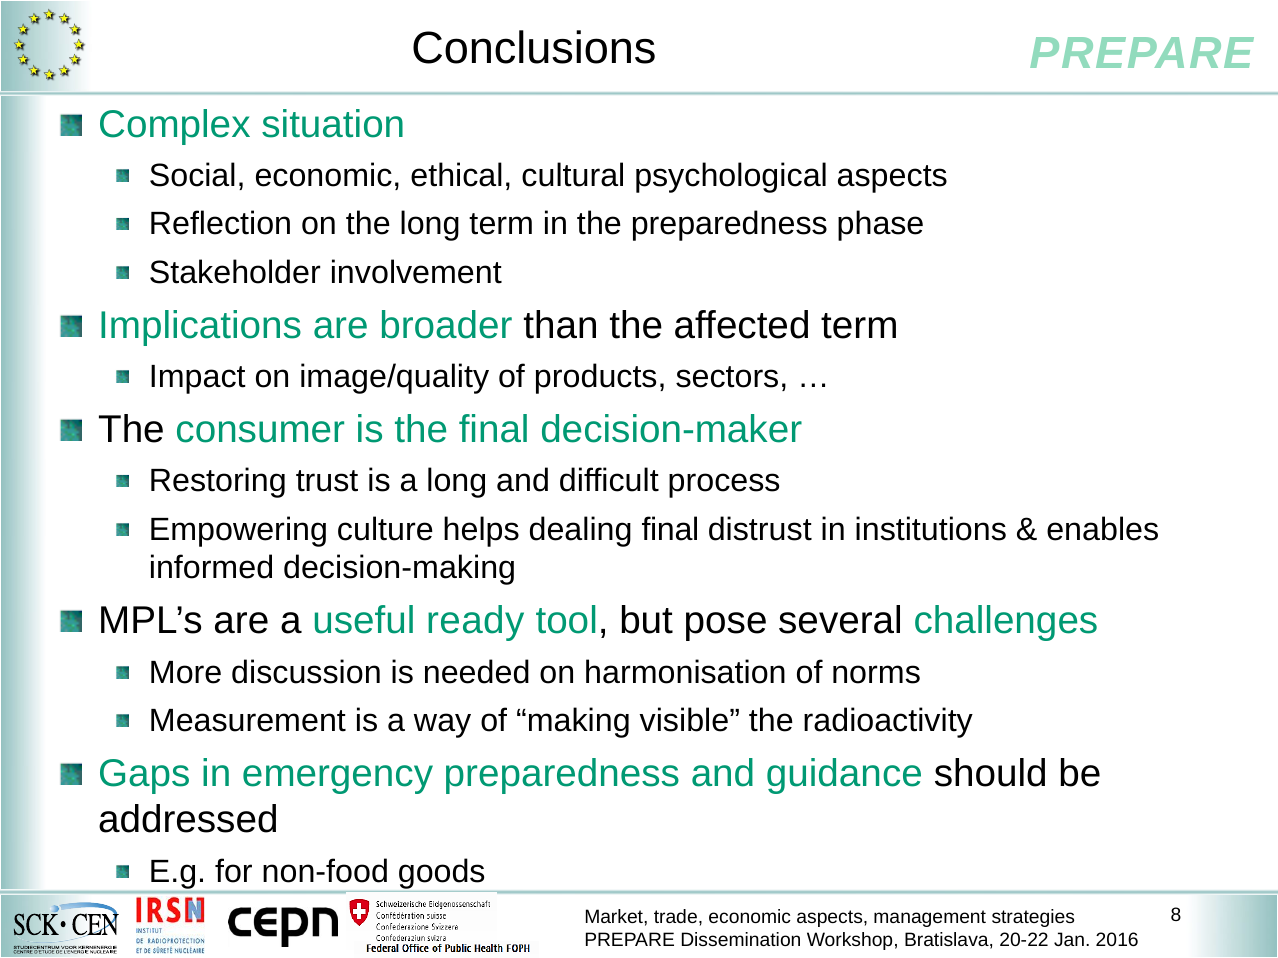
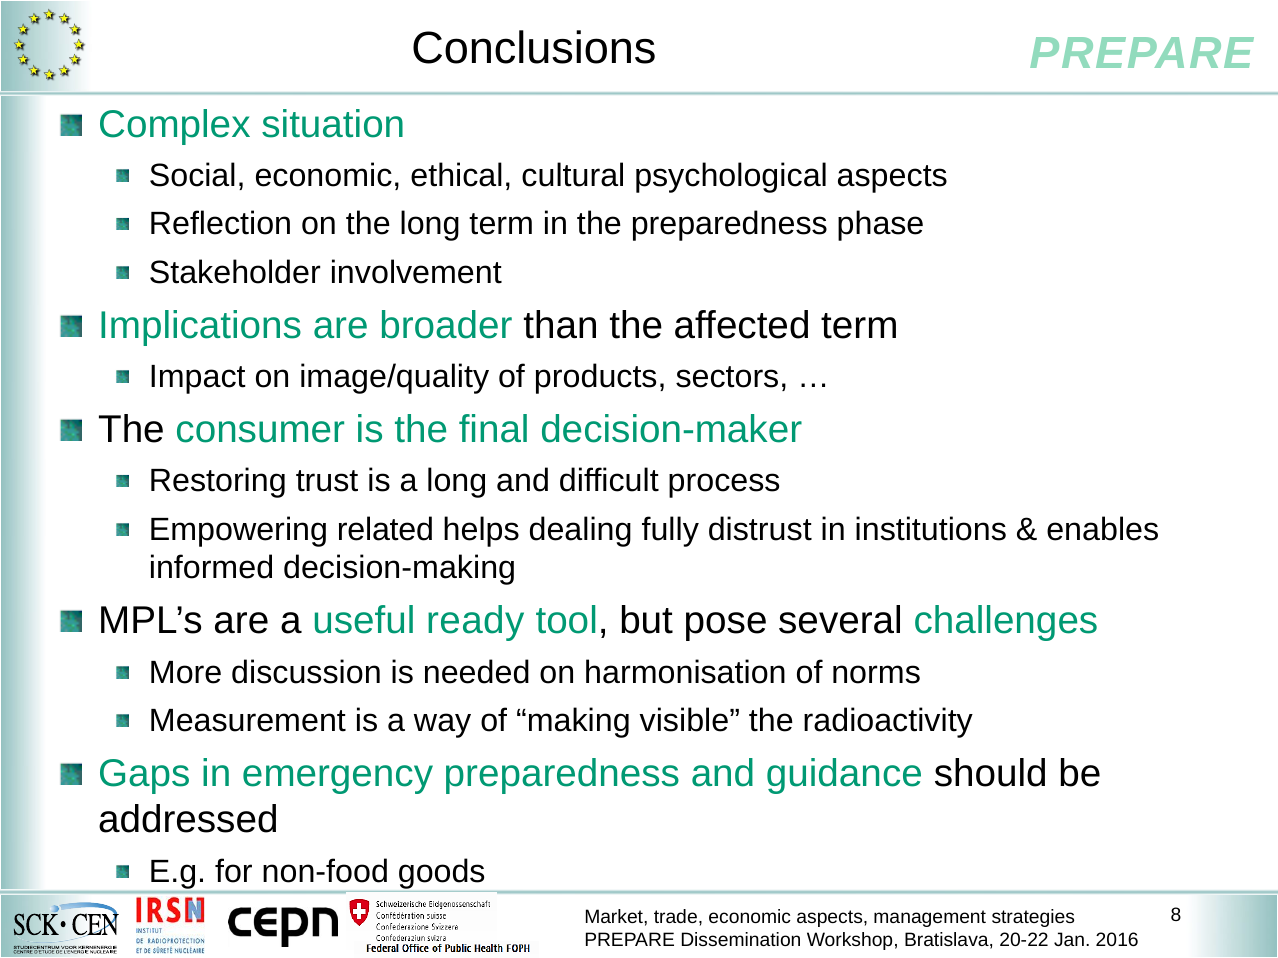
culture: culture -> related
dealing final: final -> fully
